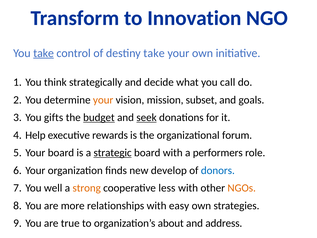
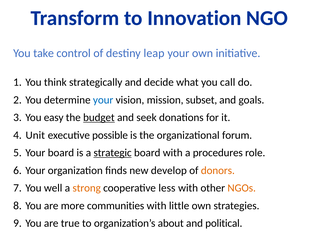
take at (44, 53) underline: present -> none
destiny take: take -> leap
your at (103, 100) colour: orange -> blue
gifts: gifts -> easy
seek underline: present -> none
Help: Help -> Unit
rewards: rewards -> possible
performers: performers -> procedures
donors colour: blue -> orange
relationships: relationships -> communities
easy: easy -> little
address: address -> political
